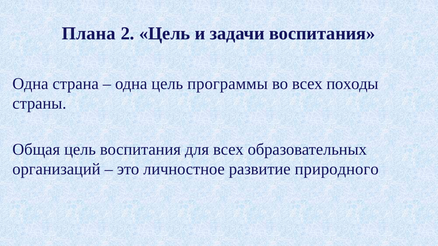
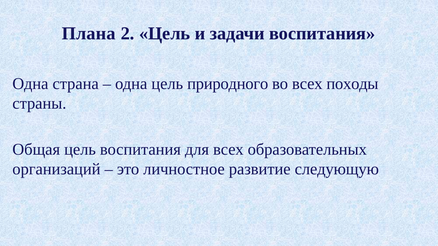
программы: программы -> природного
природного: природного -> следующую
